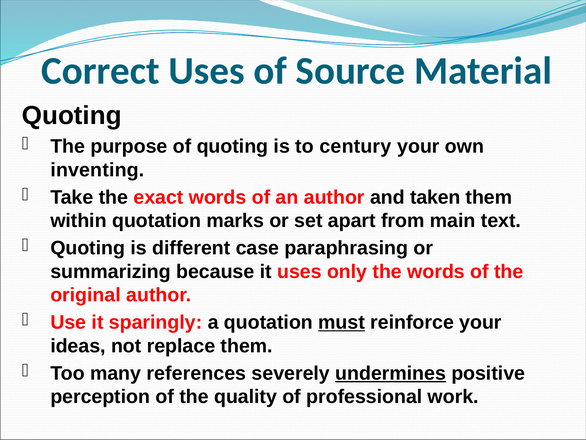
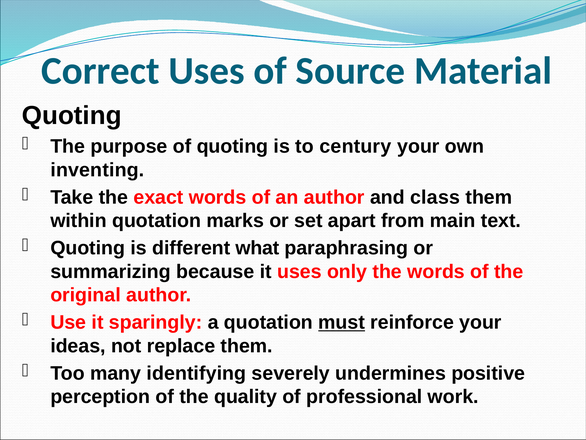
taken: taken -> class
case: case -> what
references: references -> identifying
undermines underline: present -> none
